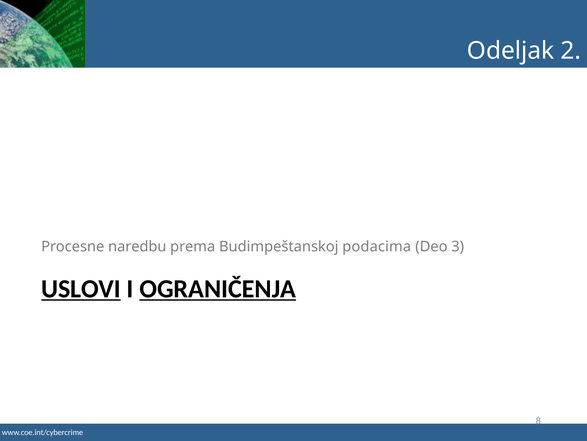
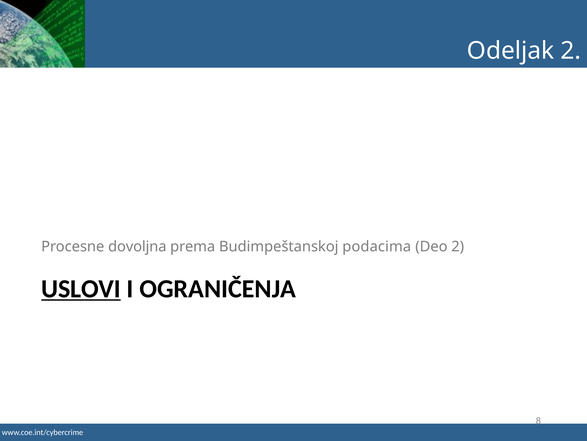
naredbu: naredbu -> dovoljna
Deo 3: 3 -> 2
OGRANIČENJA underline: present -> none
